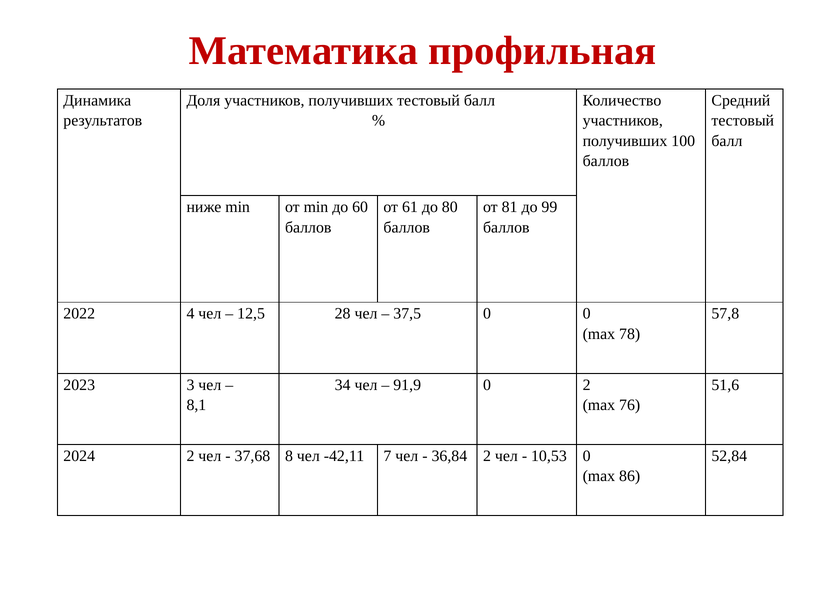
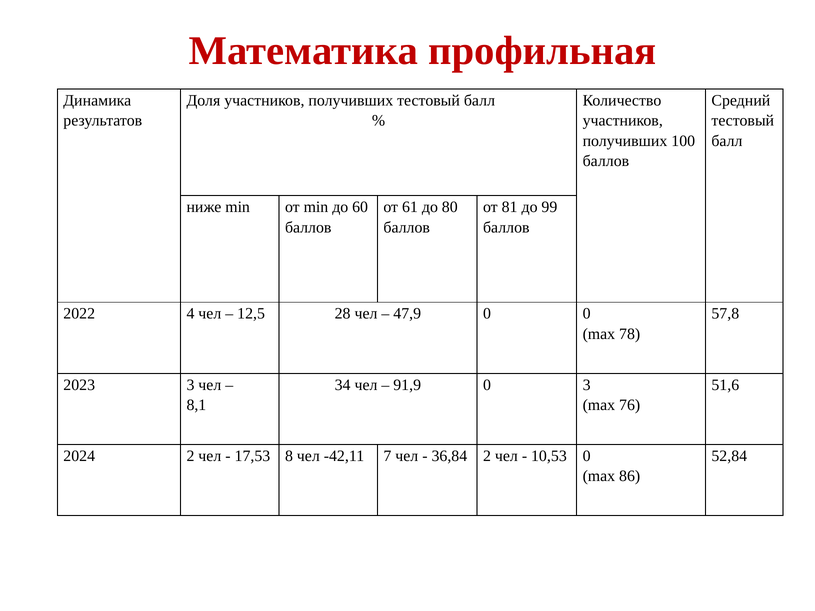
37,5: 37,5 -> 47,9
0 2: 2 -> 3
37,68: 37,68 -> 17,53
